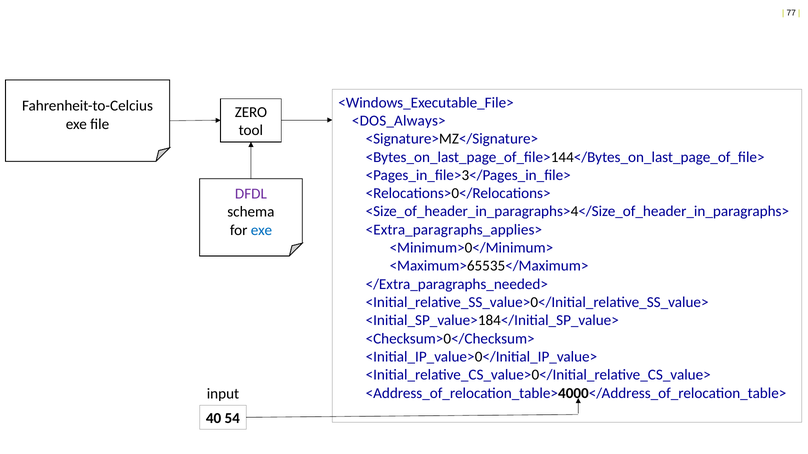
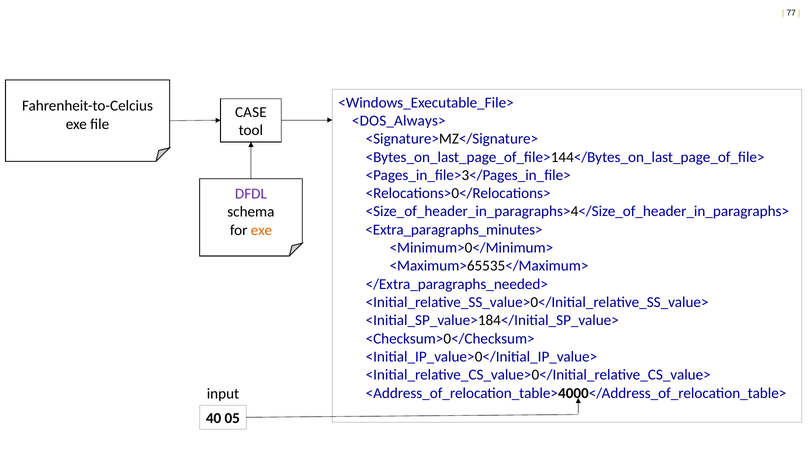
ZERO: ZERO -> CASE
<Extra_paragraphs_applies>: <Extra_paragraphs_applies> -> <Extra_paragraphs_minutes>
exe at (261, 230) colour: blue -> orange
54: 54 -> 05
